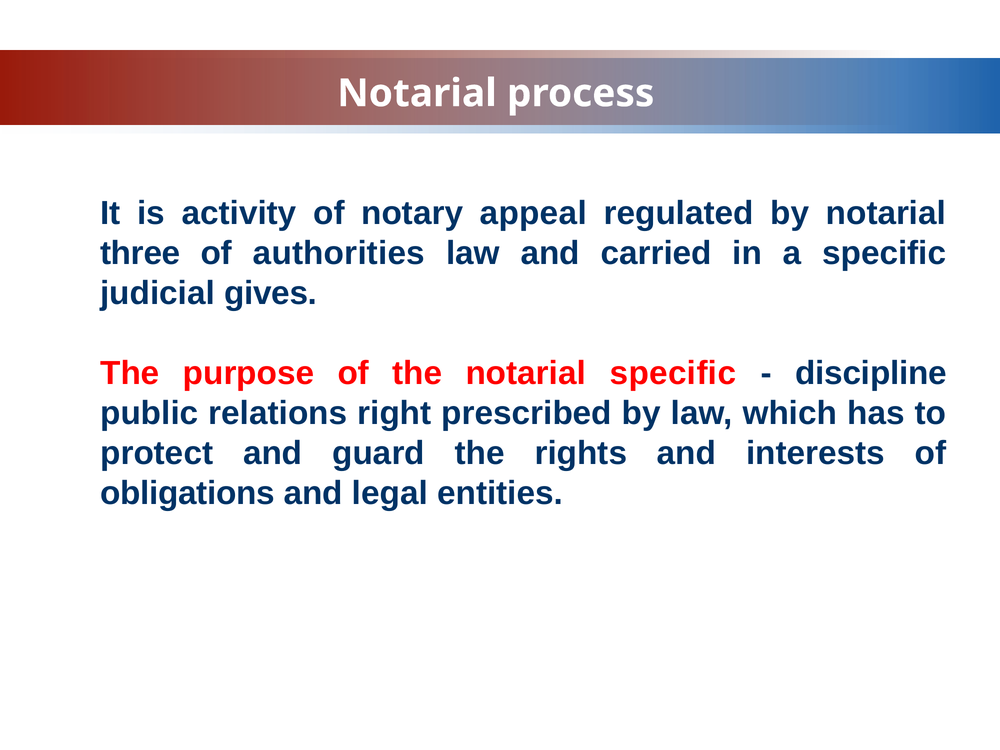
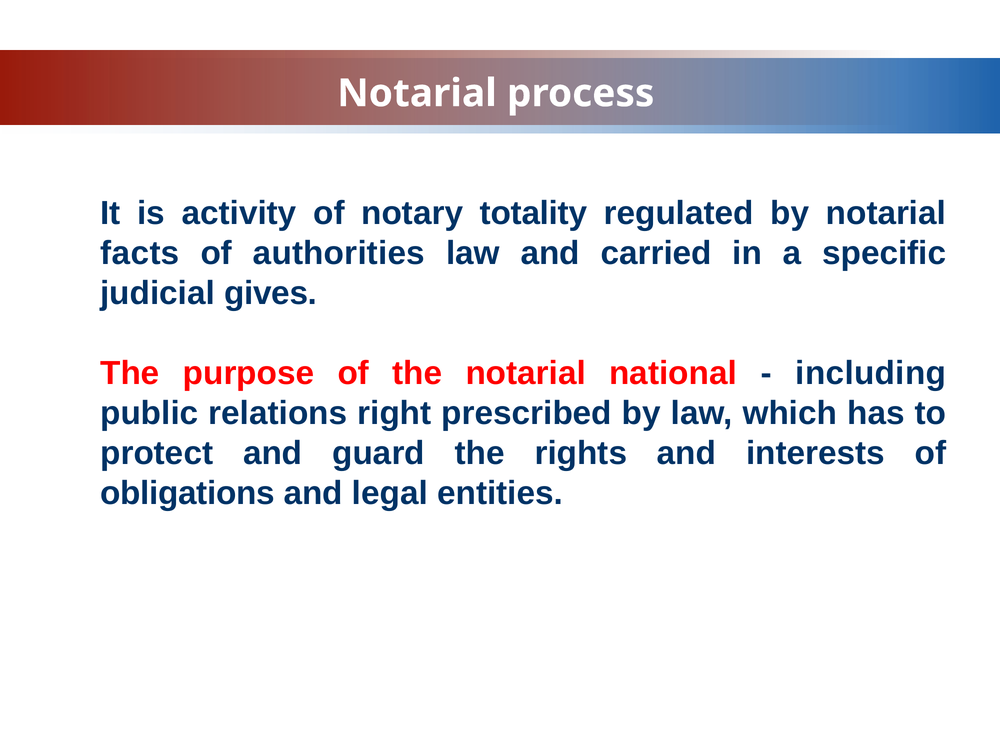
appeal: appeal -> totality
three: three -> facts
notarial specific: specific -> national
discipline: discipline -> including
